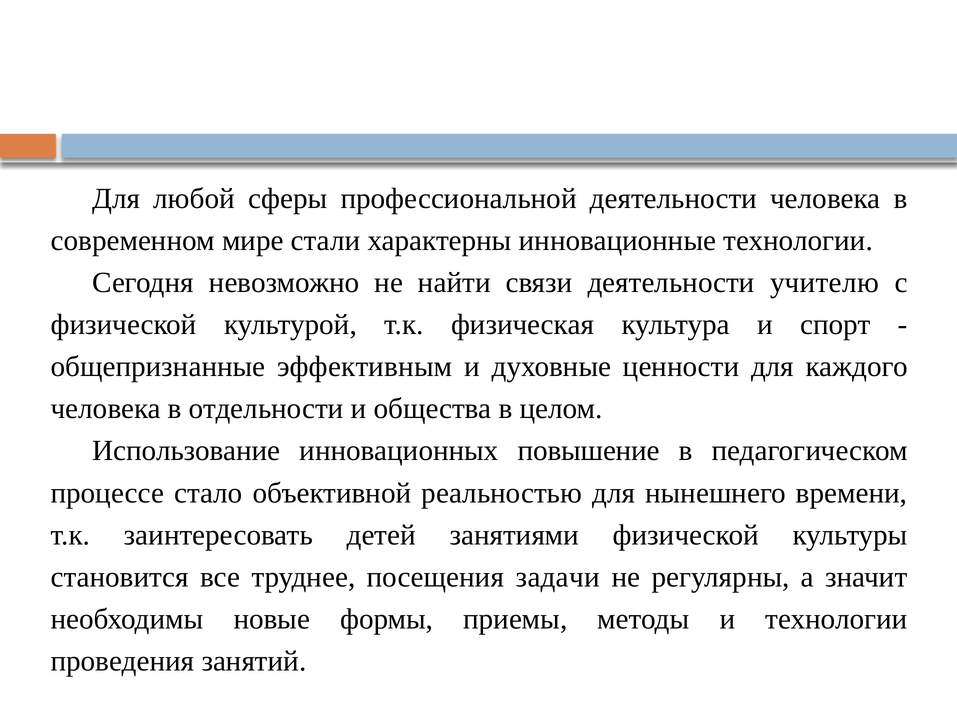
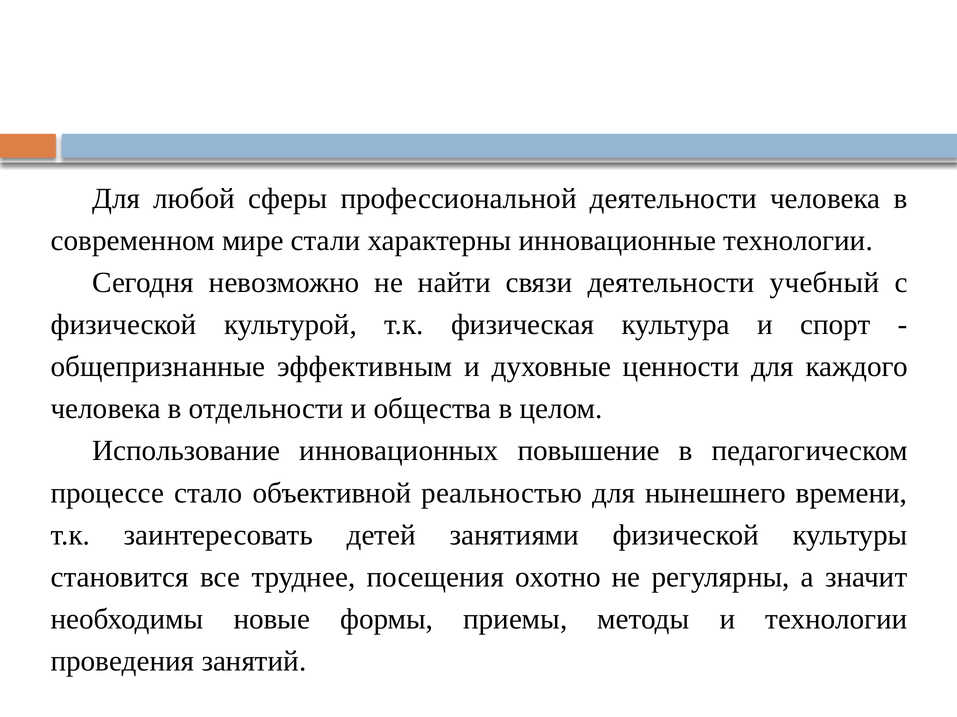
учителю: учителю -> учебный
задачи: задачи -> охотно
